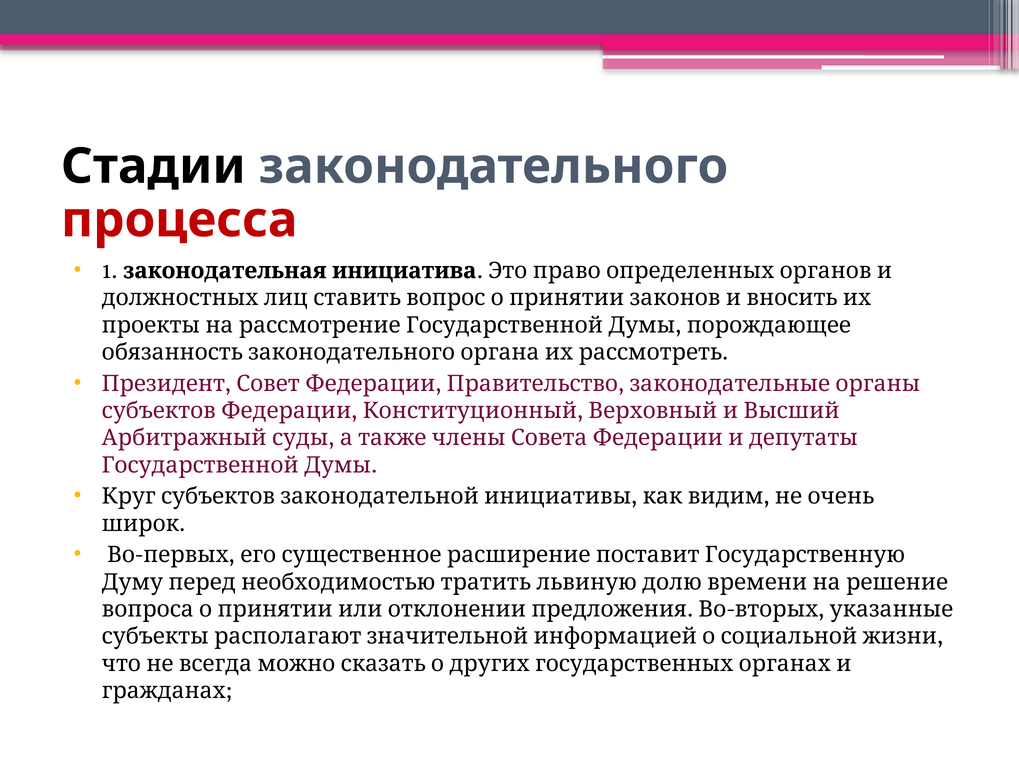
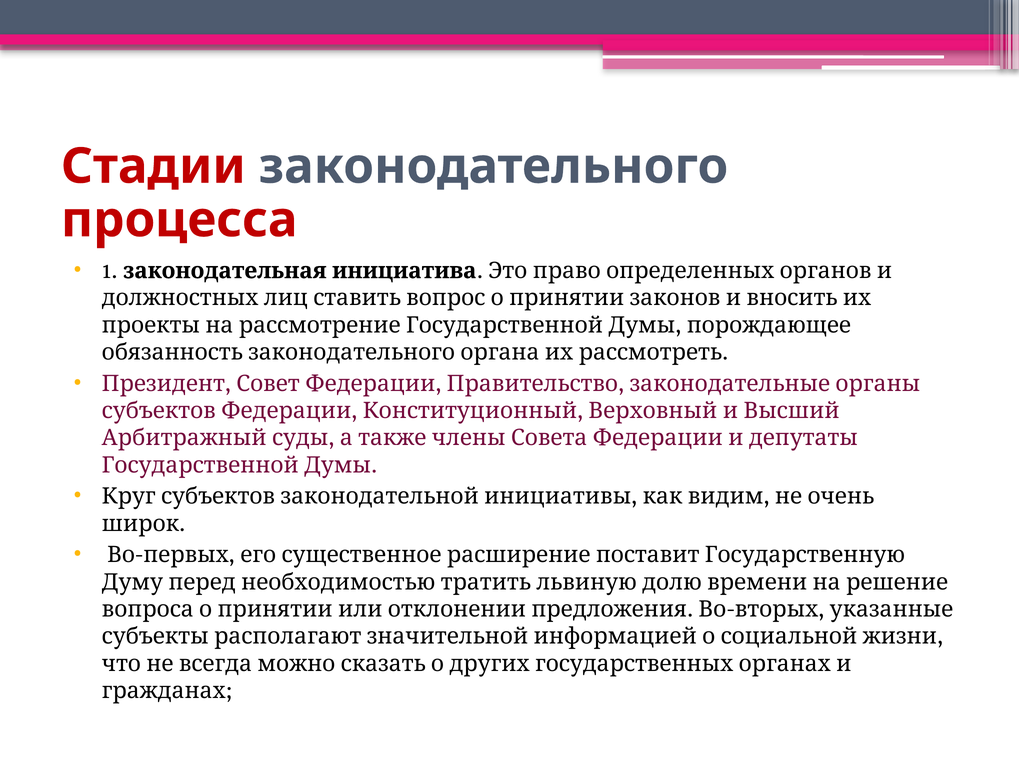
Стадии colour: black -> red
